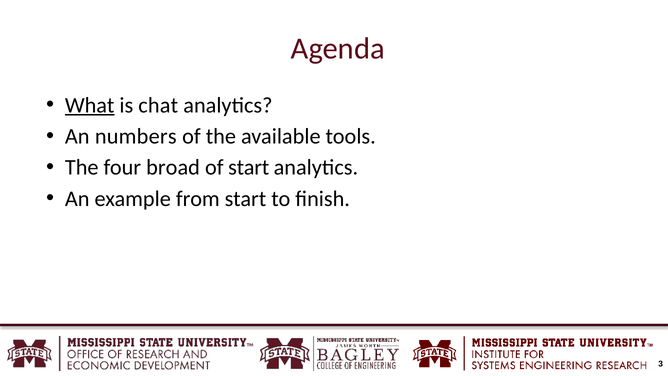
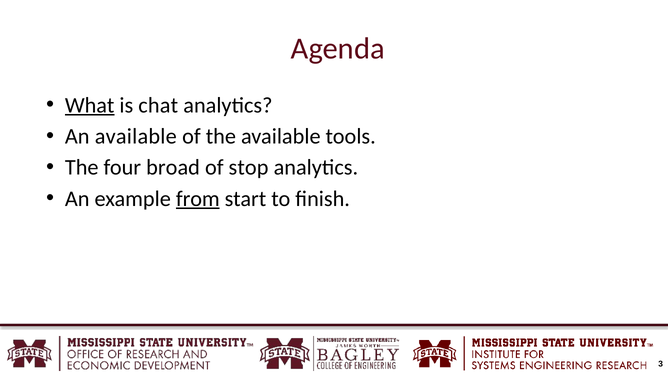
An numbers: numbers -> available
of start: start -> stop
from underline: none -> present
